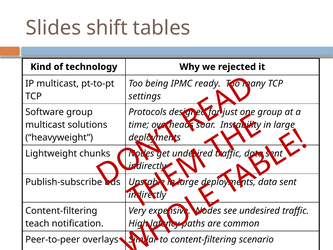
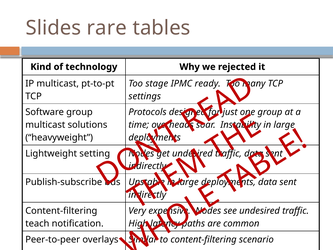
shift: shift -> rare
being: being -> stage
chunks: chunks -> setting
